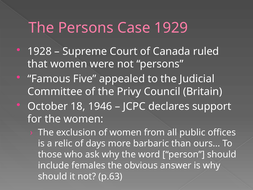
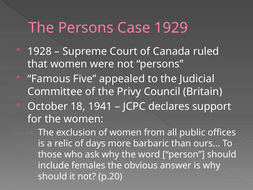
1946: 1946 -> 1941
p.63: p.63 -> p.20
